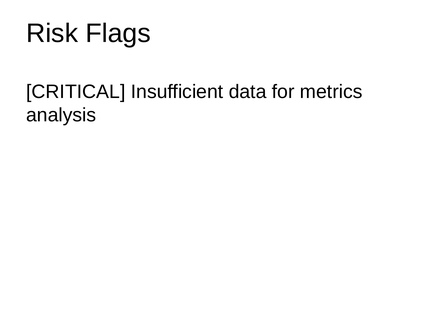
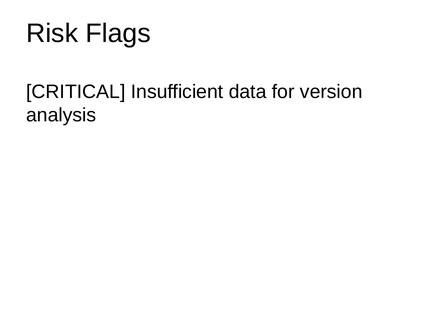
metrics: metrics -> version
